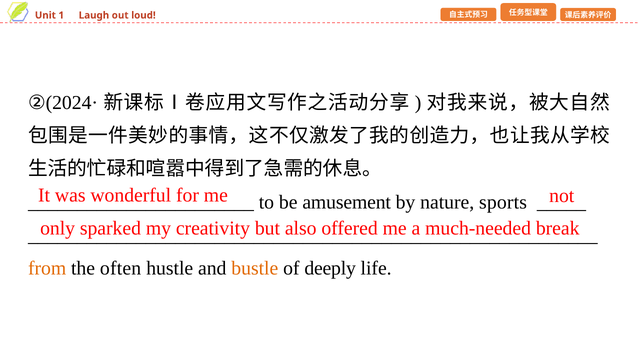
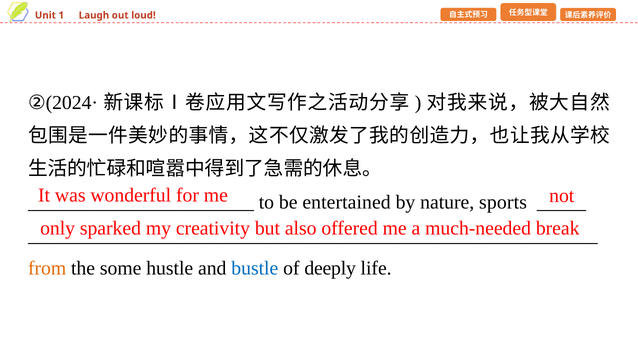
amusement: amusement -> entertained
often: often -> some
bustle colour: orange -> blue
